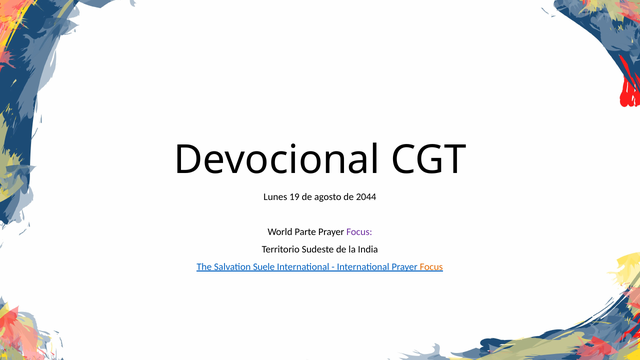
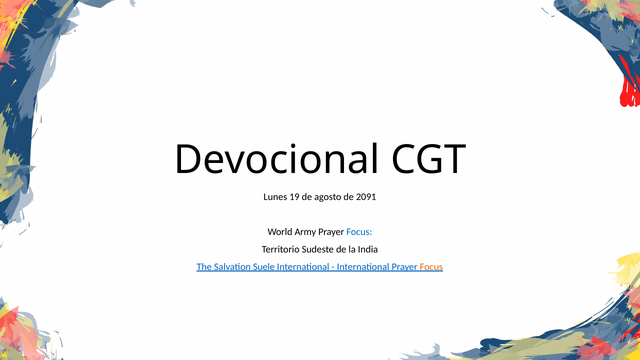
2044: 2044 -> 2091
Parte: Parte -> Army
Focus at (359, 232) colour: purple -> blue
